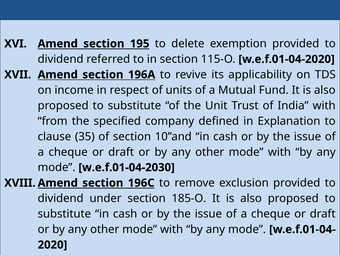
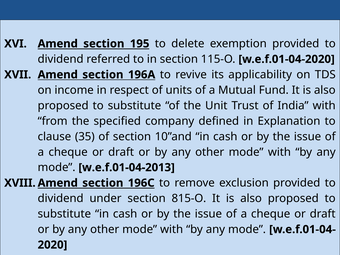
w.e.f.01-04-2030: w.e.f.01-04-2030 -> w.e.f.01-04-2013
185-O: 185-O -> 815-O
